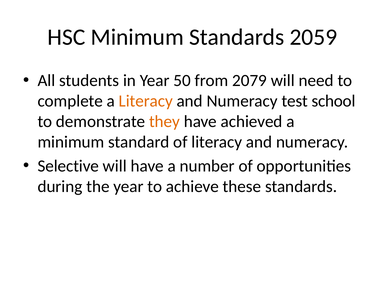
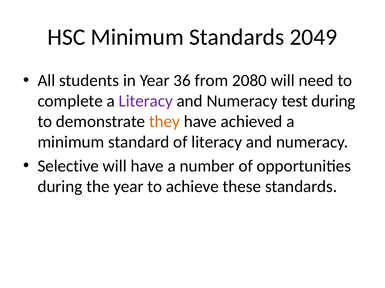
2059: 2059 -> 2049
50: 50 -> 36
2079: 2079 -> 2080
Literacy at (146, 101) colour: orange -> purple
test school: school -> during
